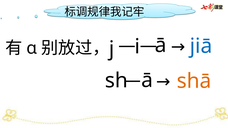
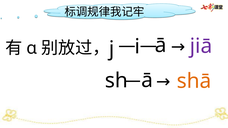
jiā colour: blue -> purple
